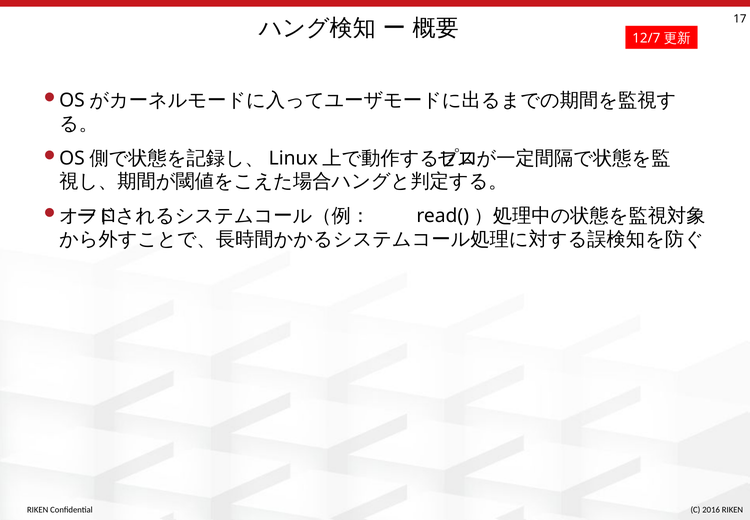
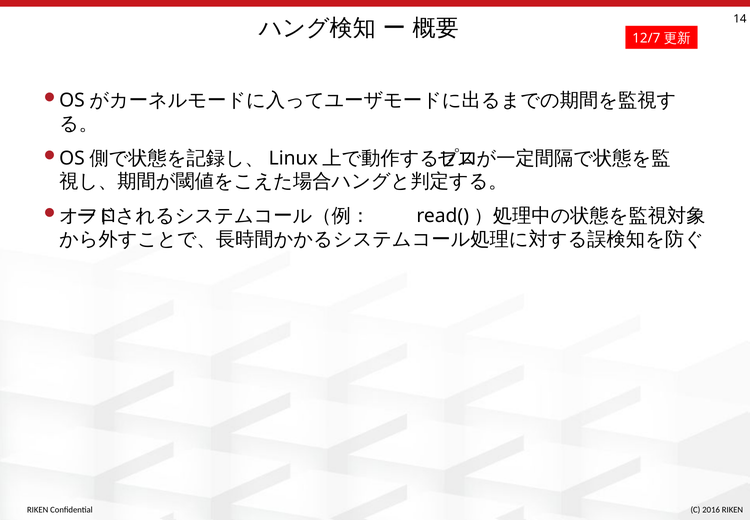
17: 17 -> 14
